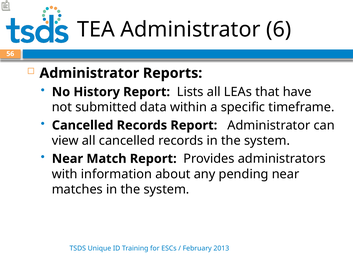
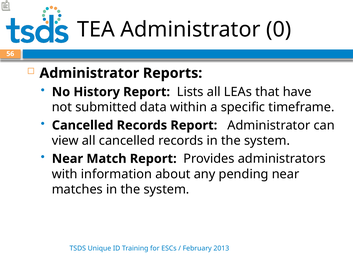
6: 6 -> 0
